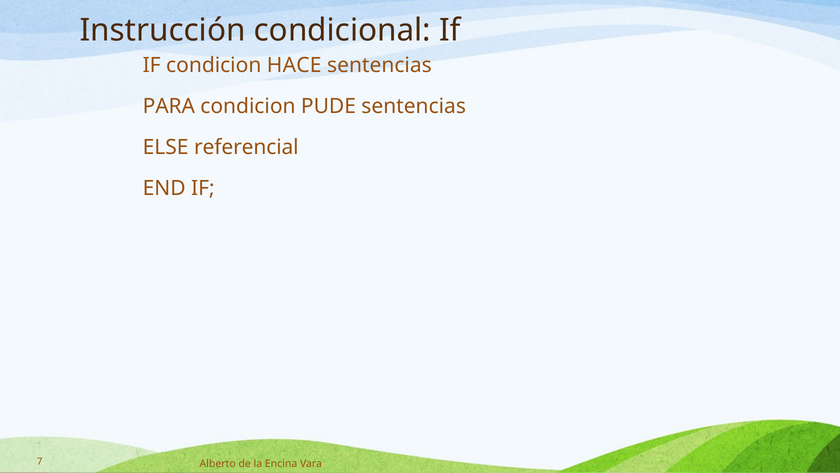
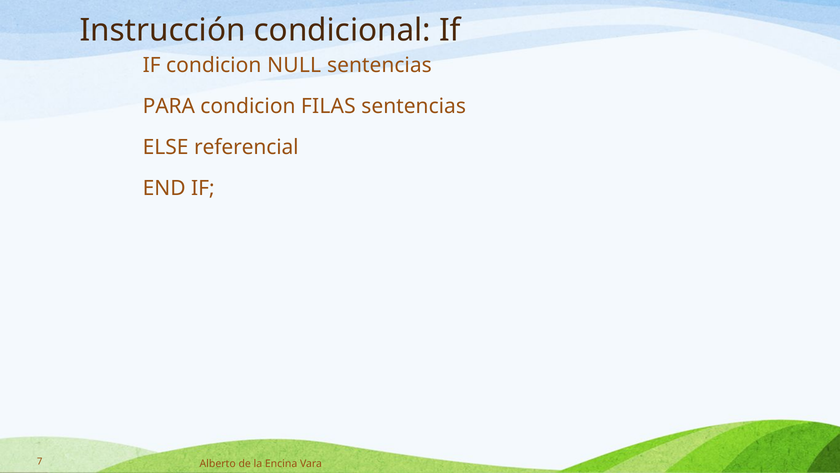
HACE: HACE -> NULL
PUDE: PUDE -> FILAS
